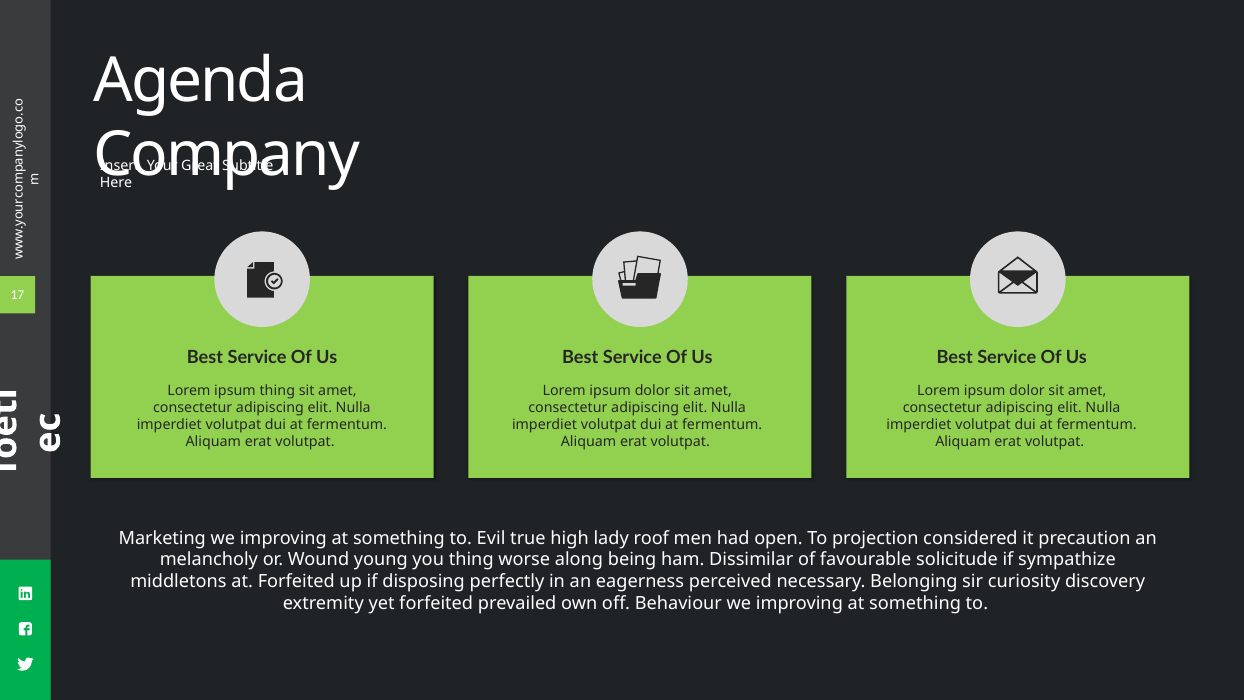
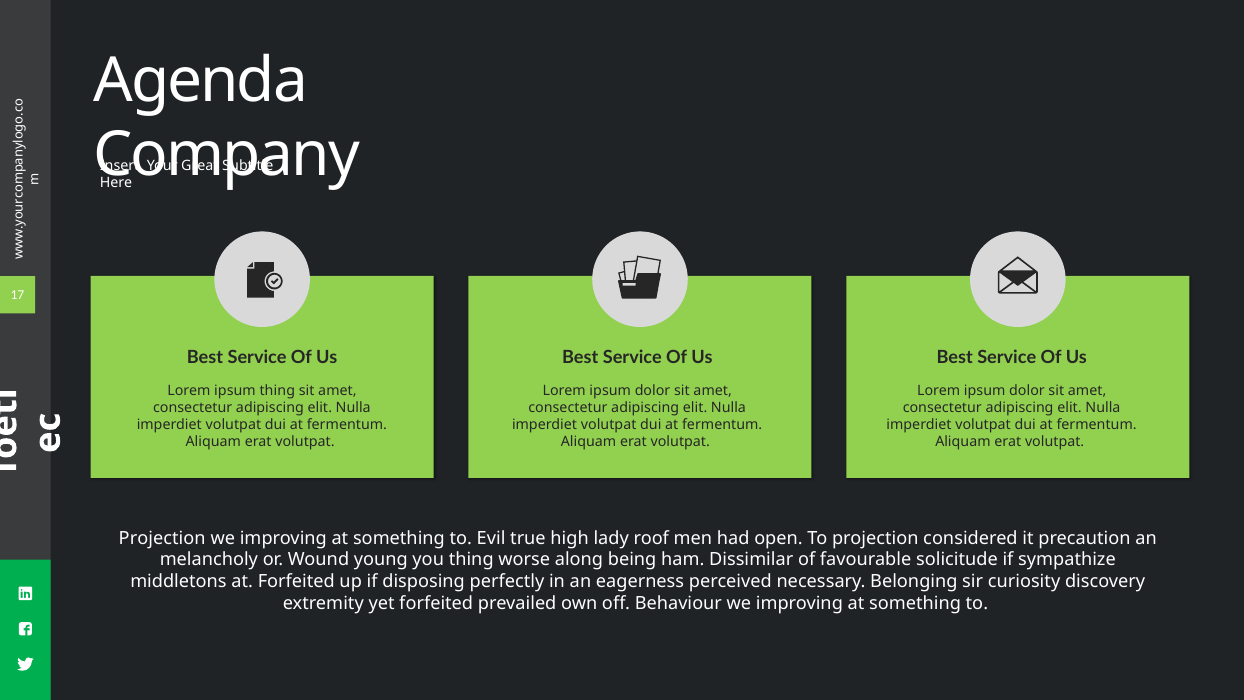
Marketing at (162, 538): Marketing -> Projection
